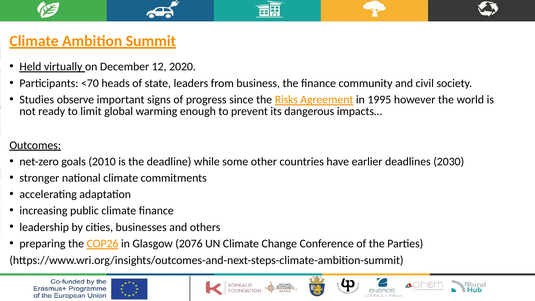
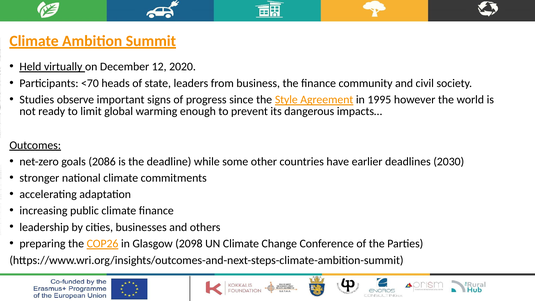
Risks: Risks -> Style
2010: 2010 -> 2086
2076: 2076 -> 2098
